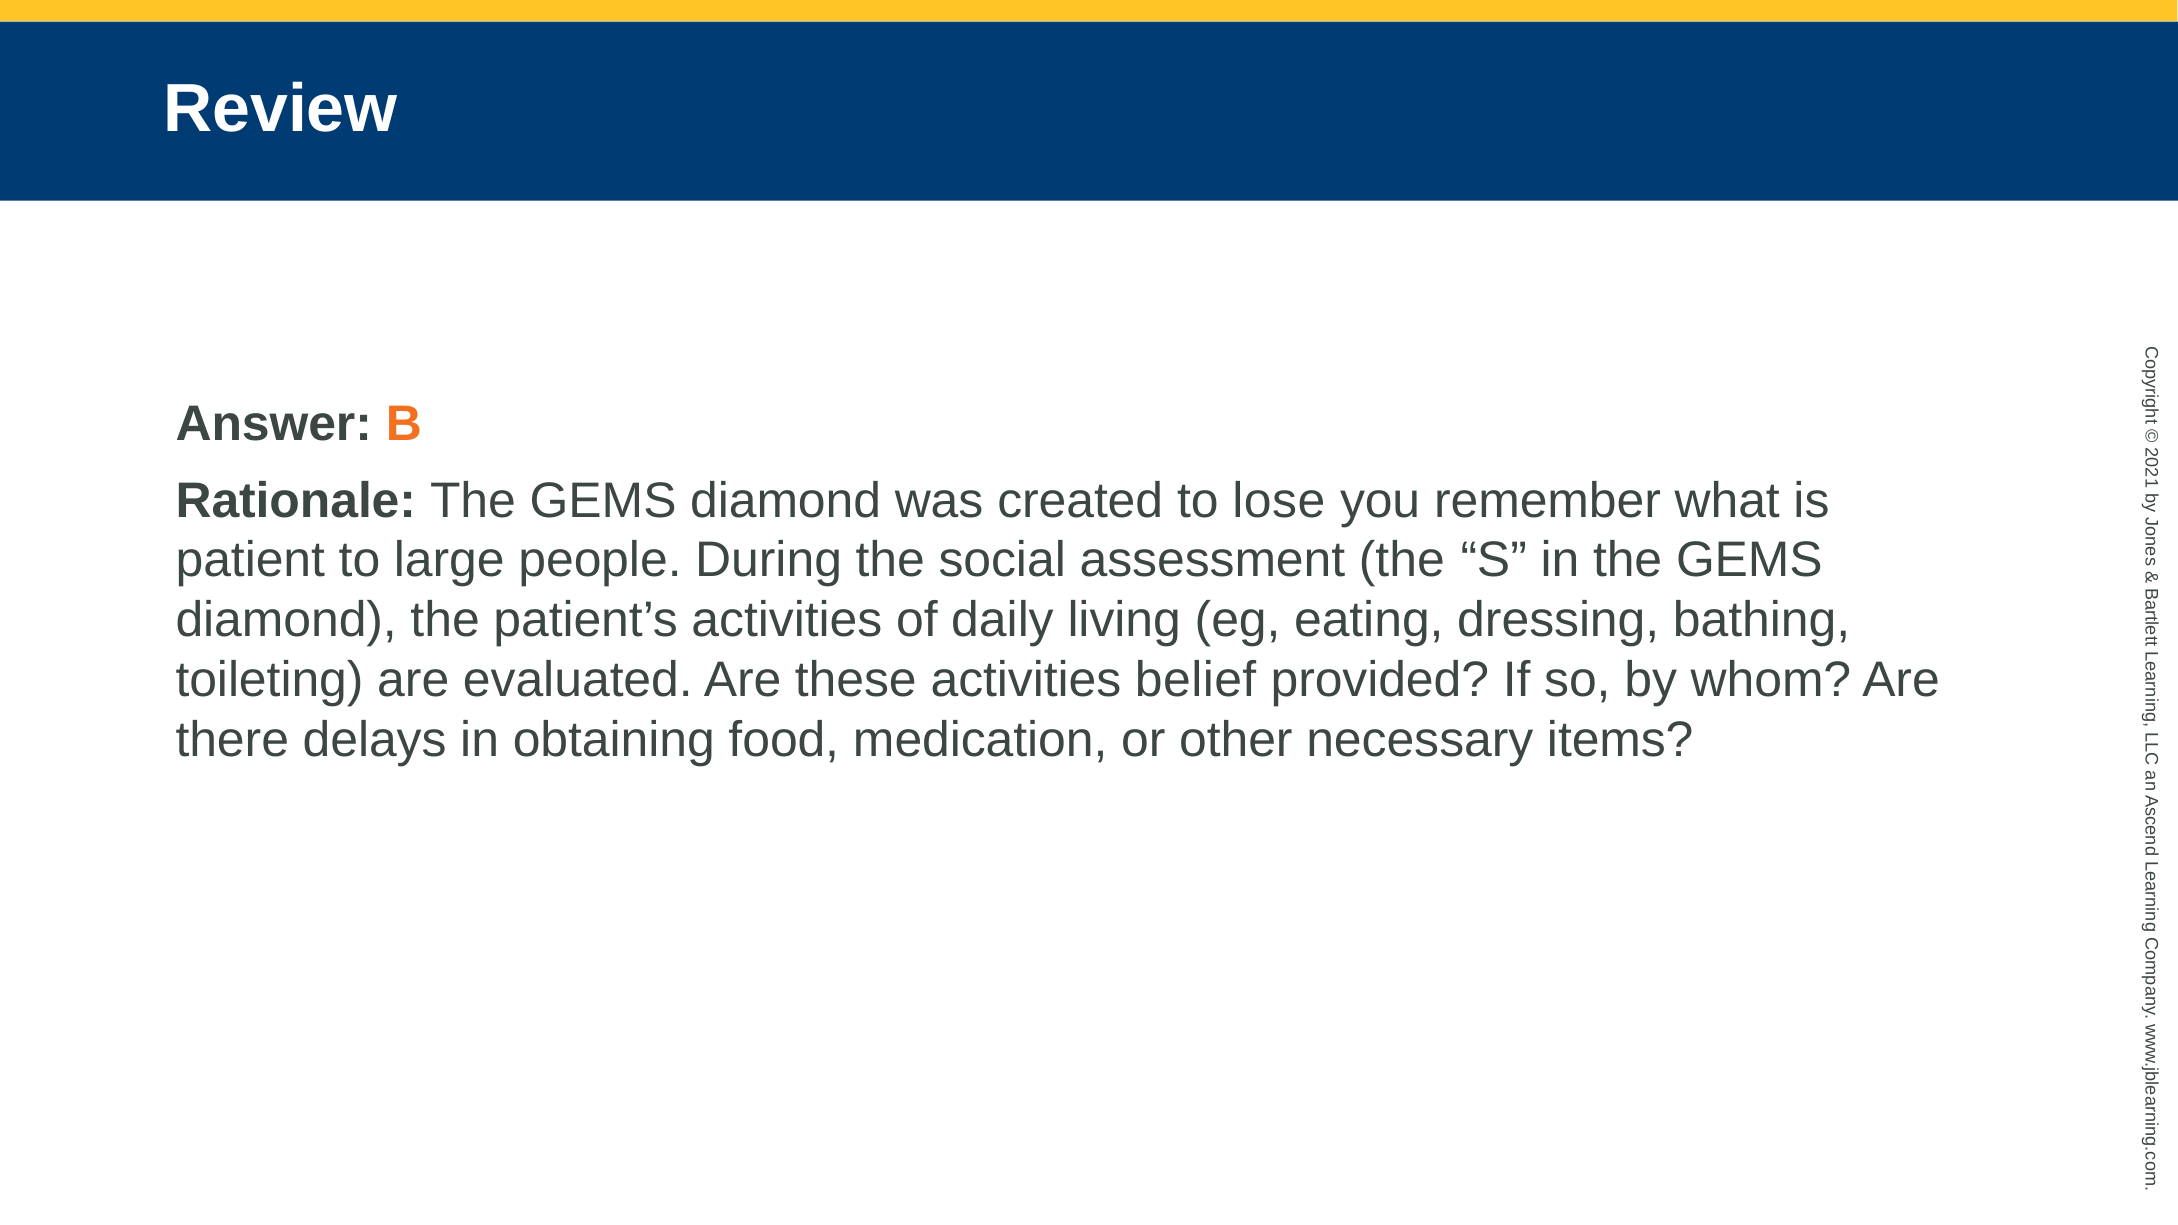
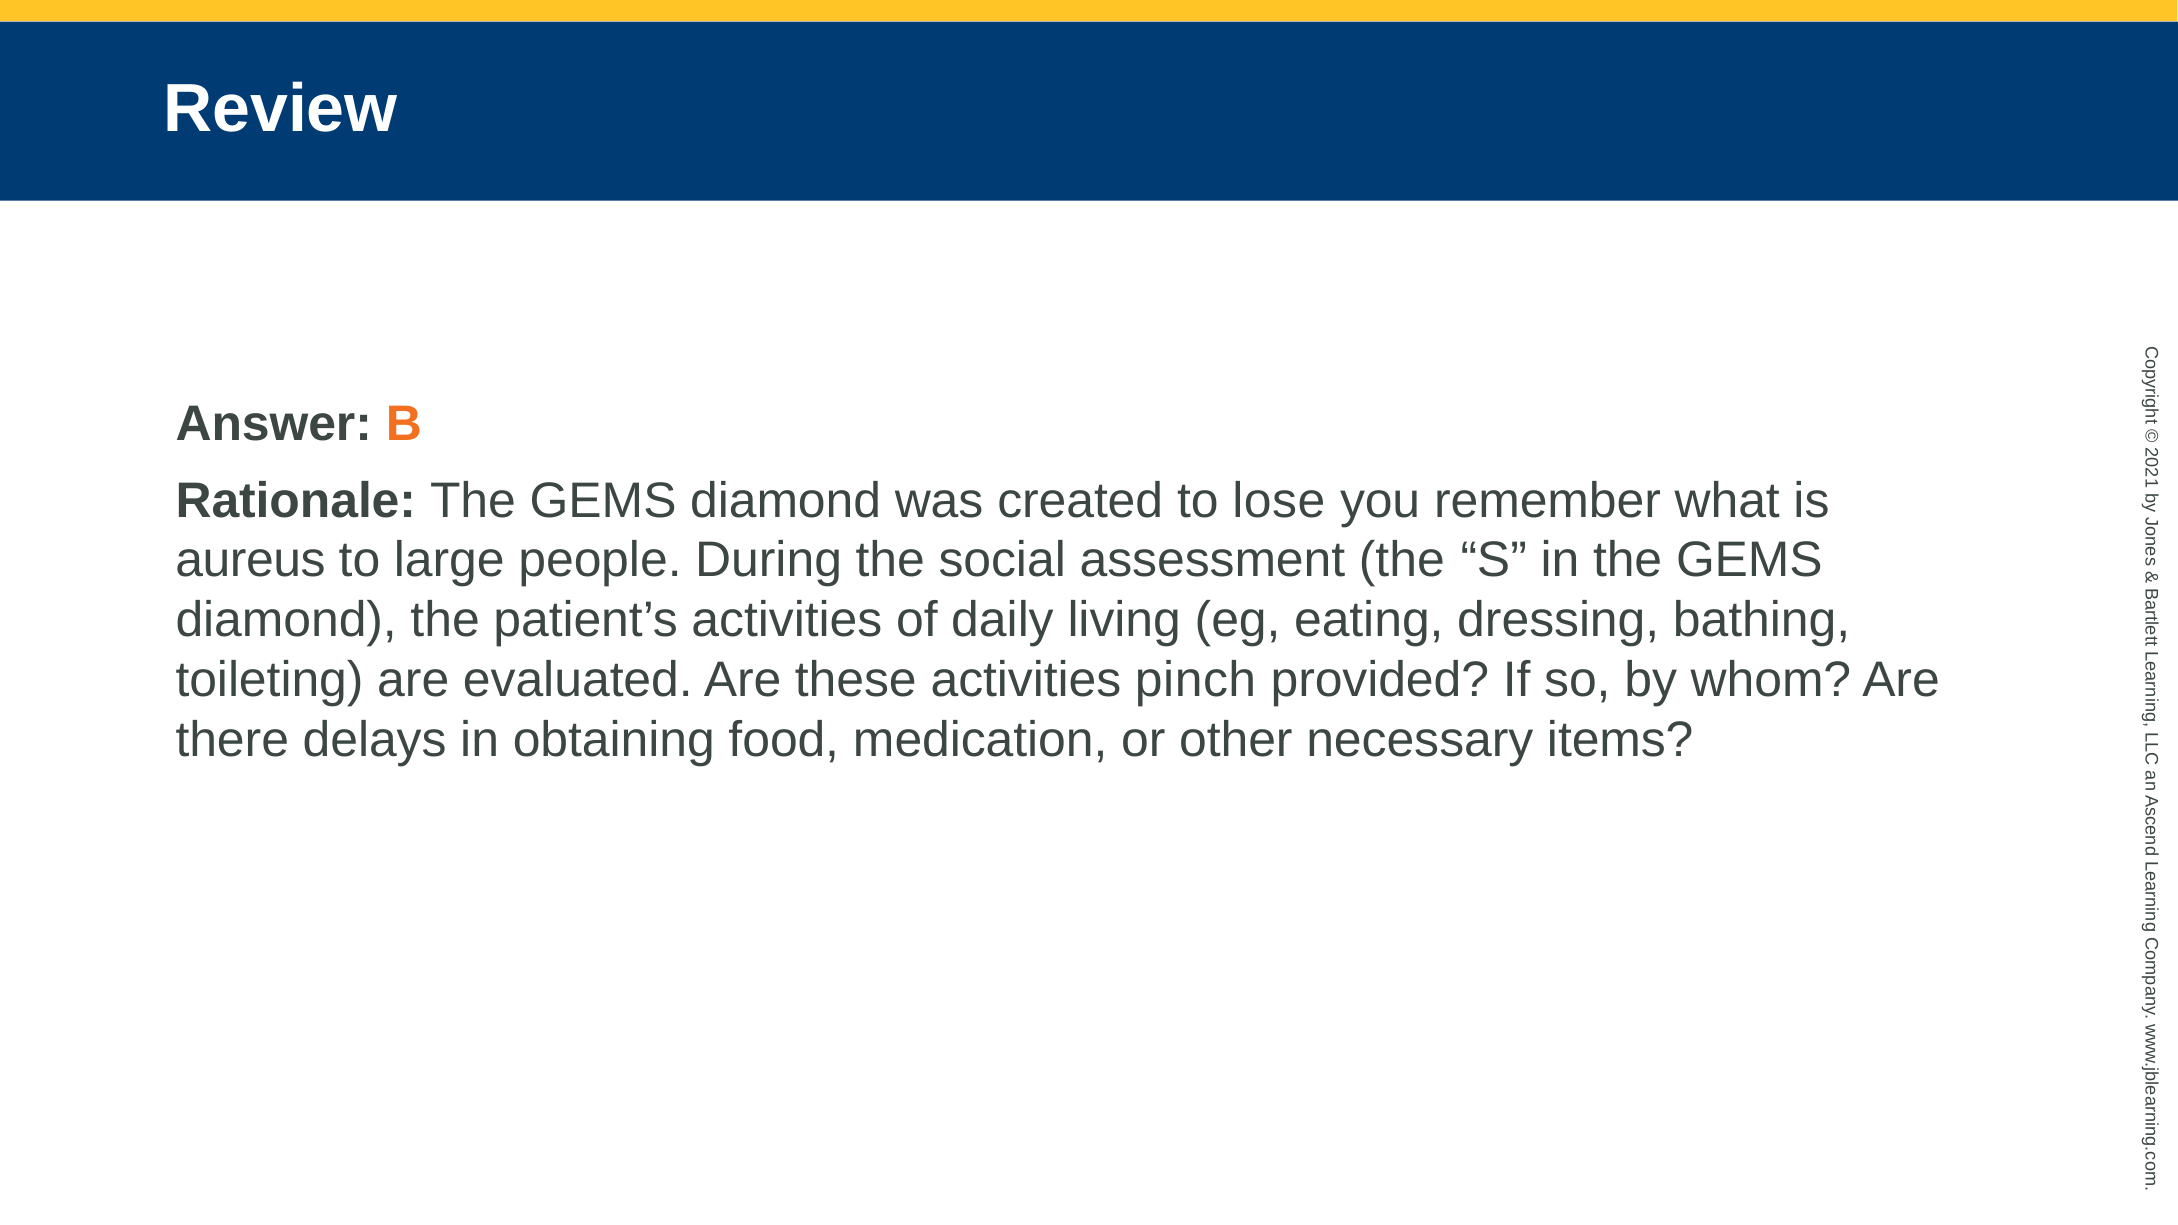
patient: patient -> aureus
belief: belief -> pinch
